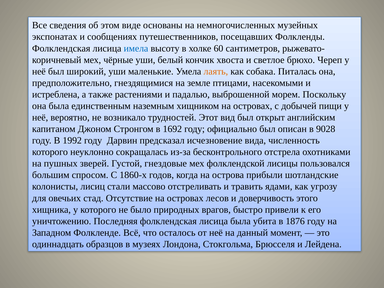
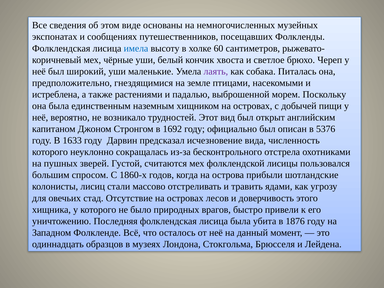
лаять colour: orange -> purple
9028: 9028 -> 5376
1992: 1992 -> 1633
гнездовые: гнездовые -> считаются
